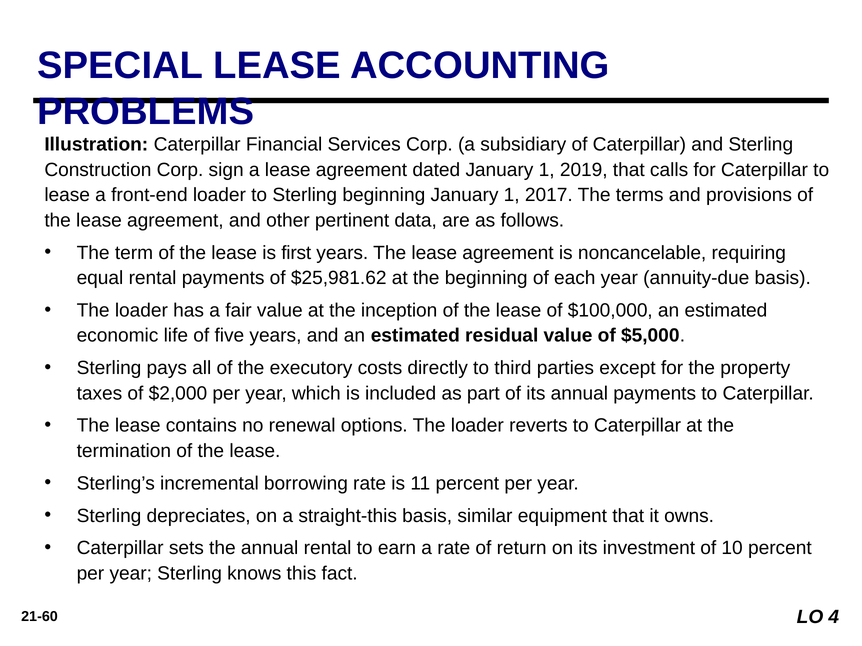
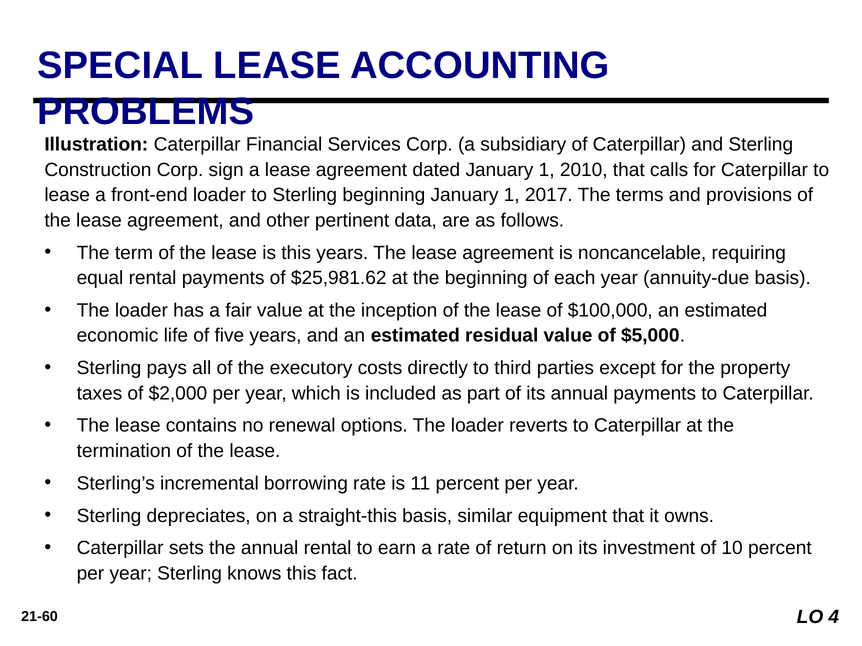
2019: 2019 -> 2010
is first: first -> this
